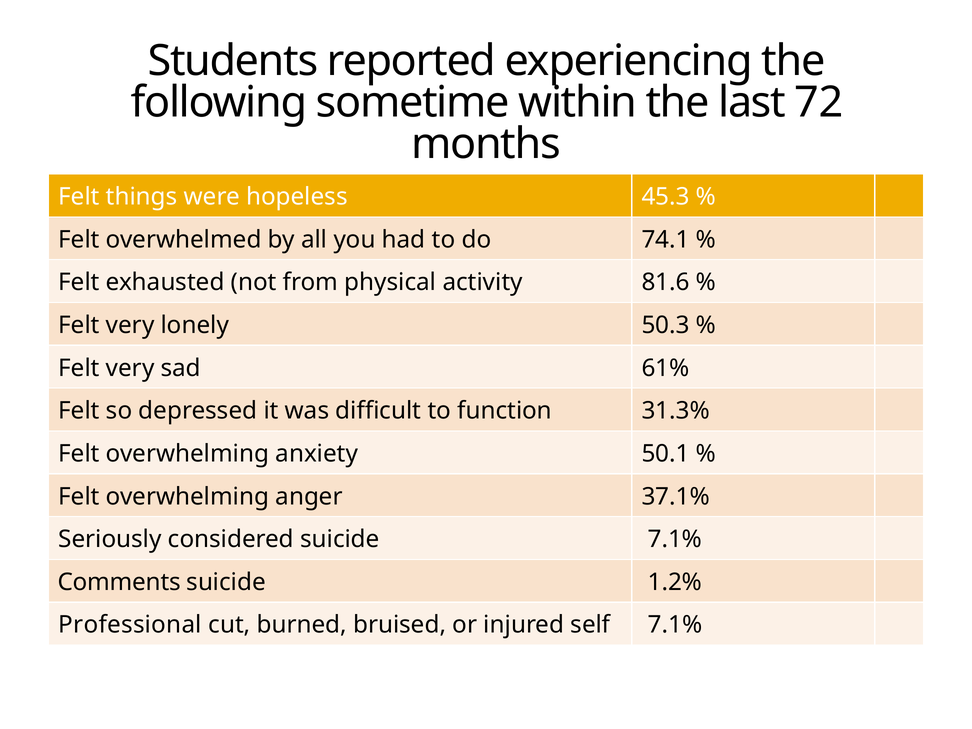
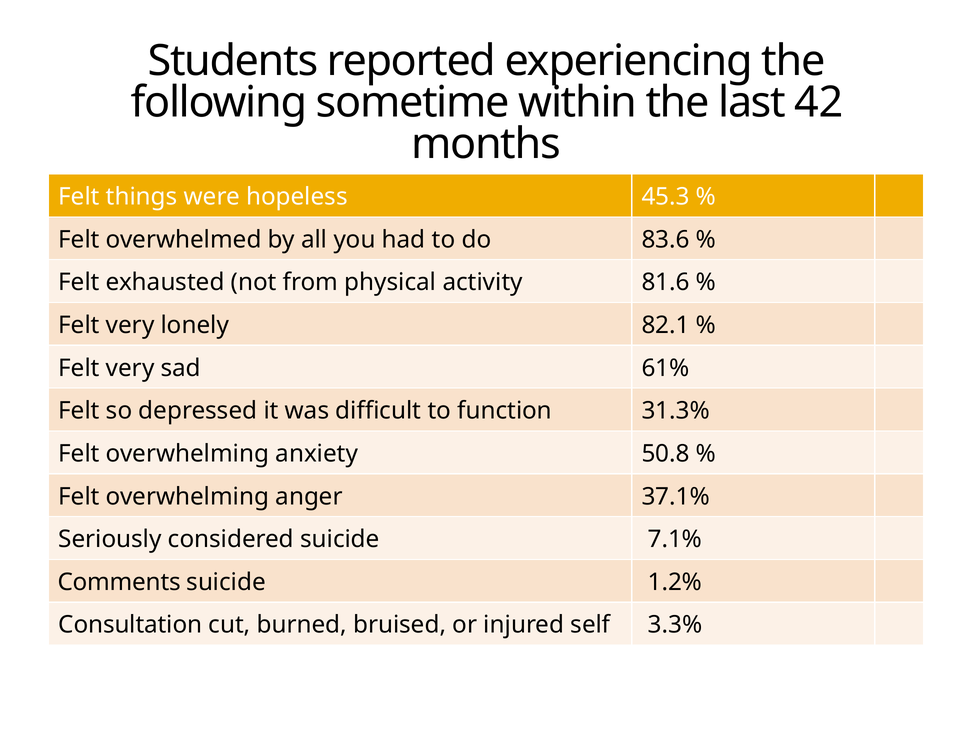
72: 72 -> 42
74.1: 74.1 -> 83.6
50.3: 50.3 -> 82.1
50.1: 50.1 -> 50.8
Professional: Professional -> Consultation
self 7.1%: 7.1% -> 3.3%
